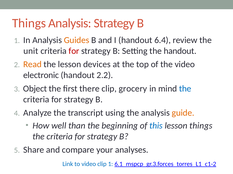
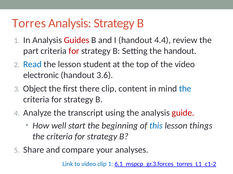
Things at (29, 23): Things -> Torres
Guides colour: orange -> red
6.4: 6.4 -> 4.4
unit: unit -> part
Read colour: orange -> blue
devices: devices -> student
2.2: 2.2 -> 3.6
grocery: grocery -> content
guide colour: orange -> red
than: than -> start
